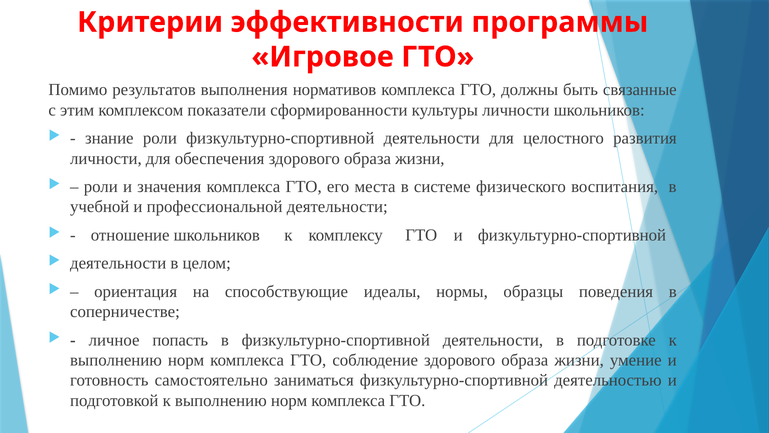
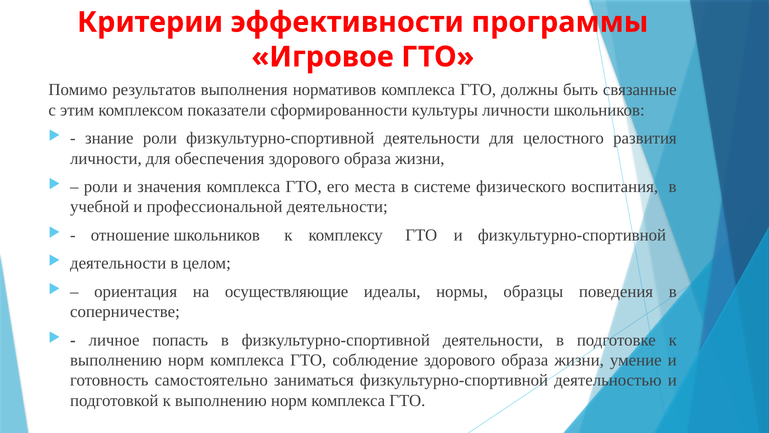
способствующие: способствующие -> осуществляющие
